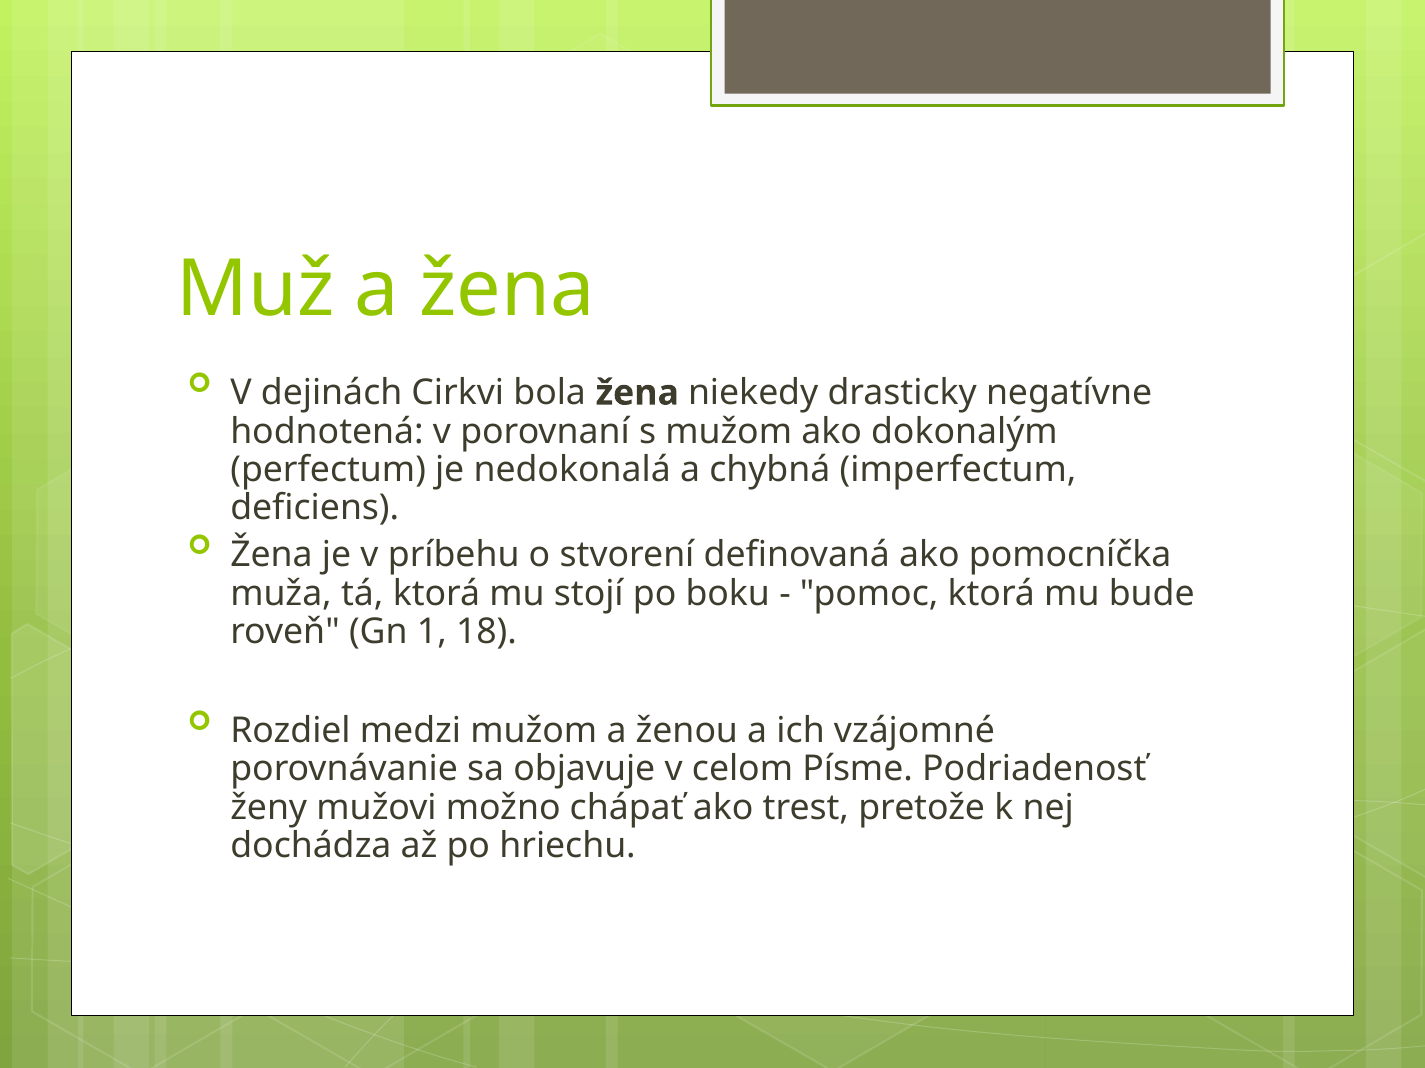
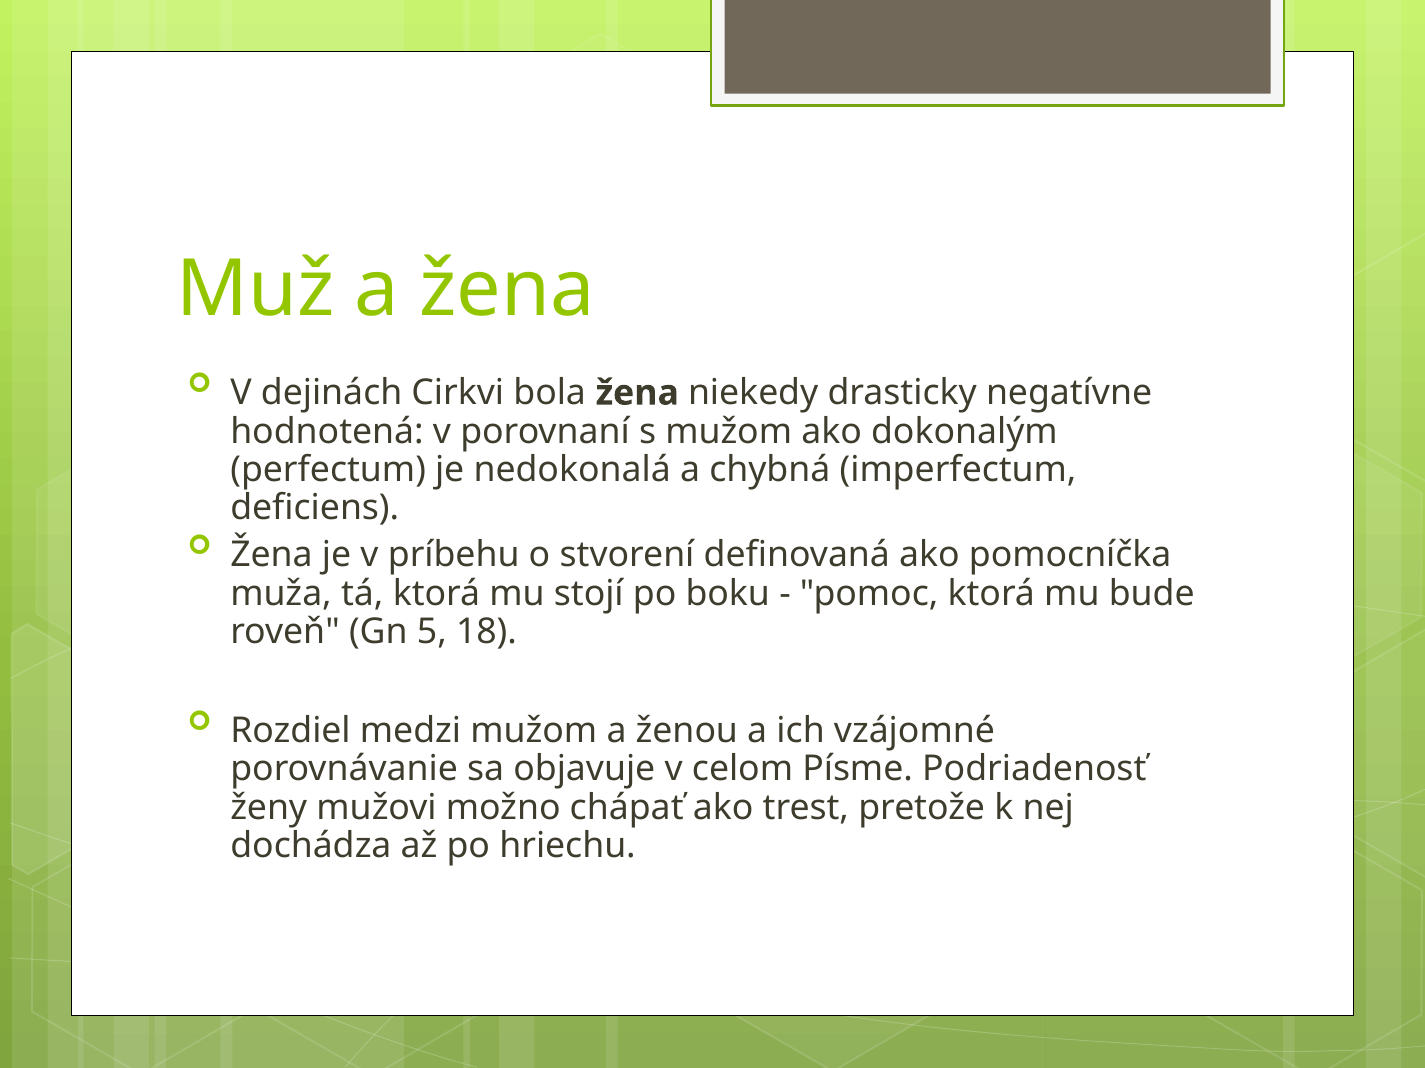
1: 1 -> 5
